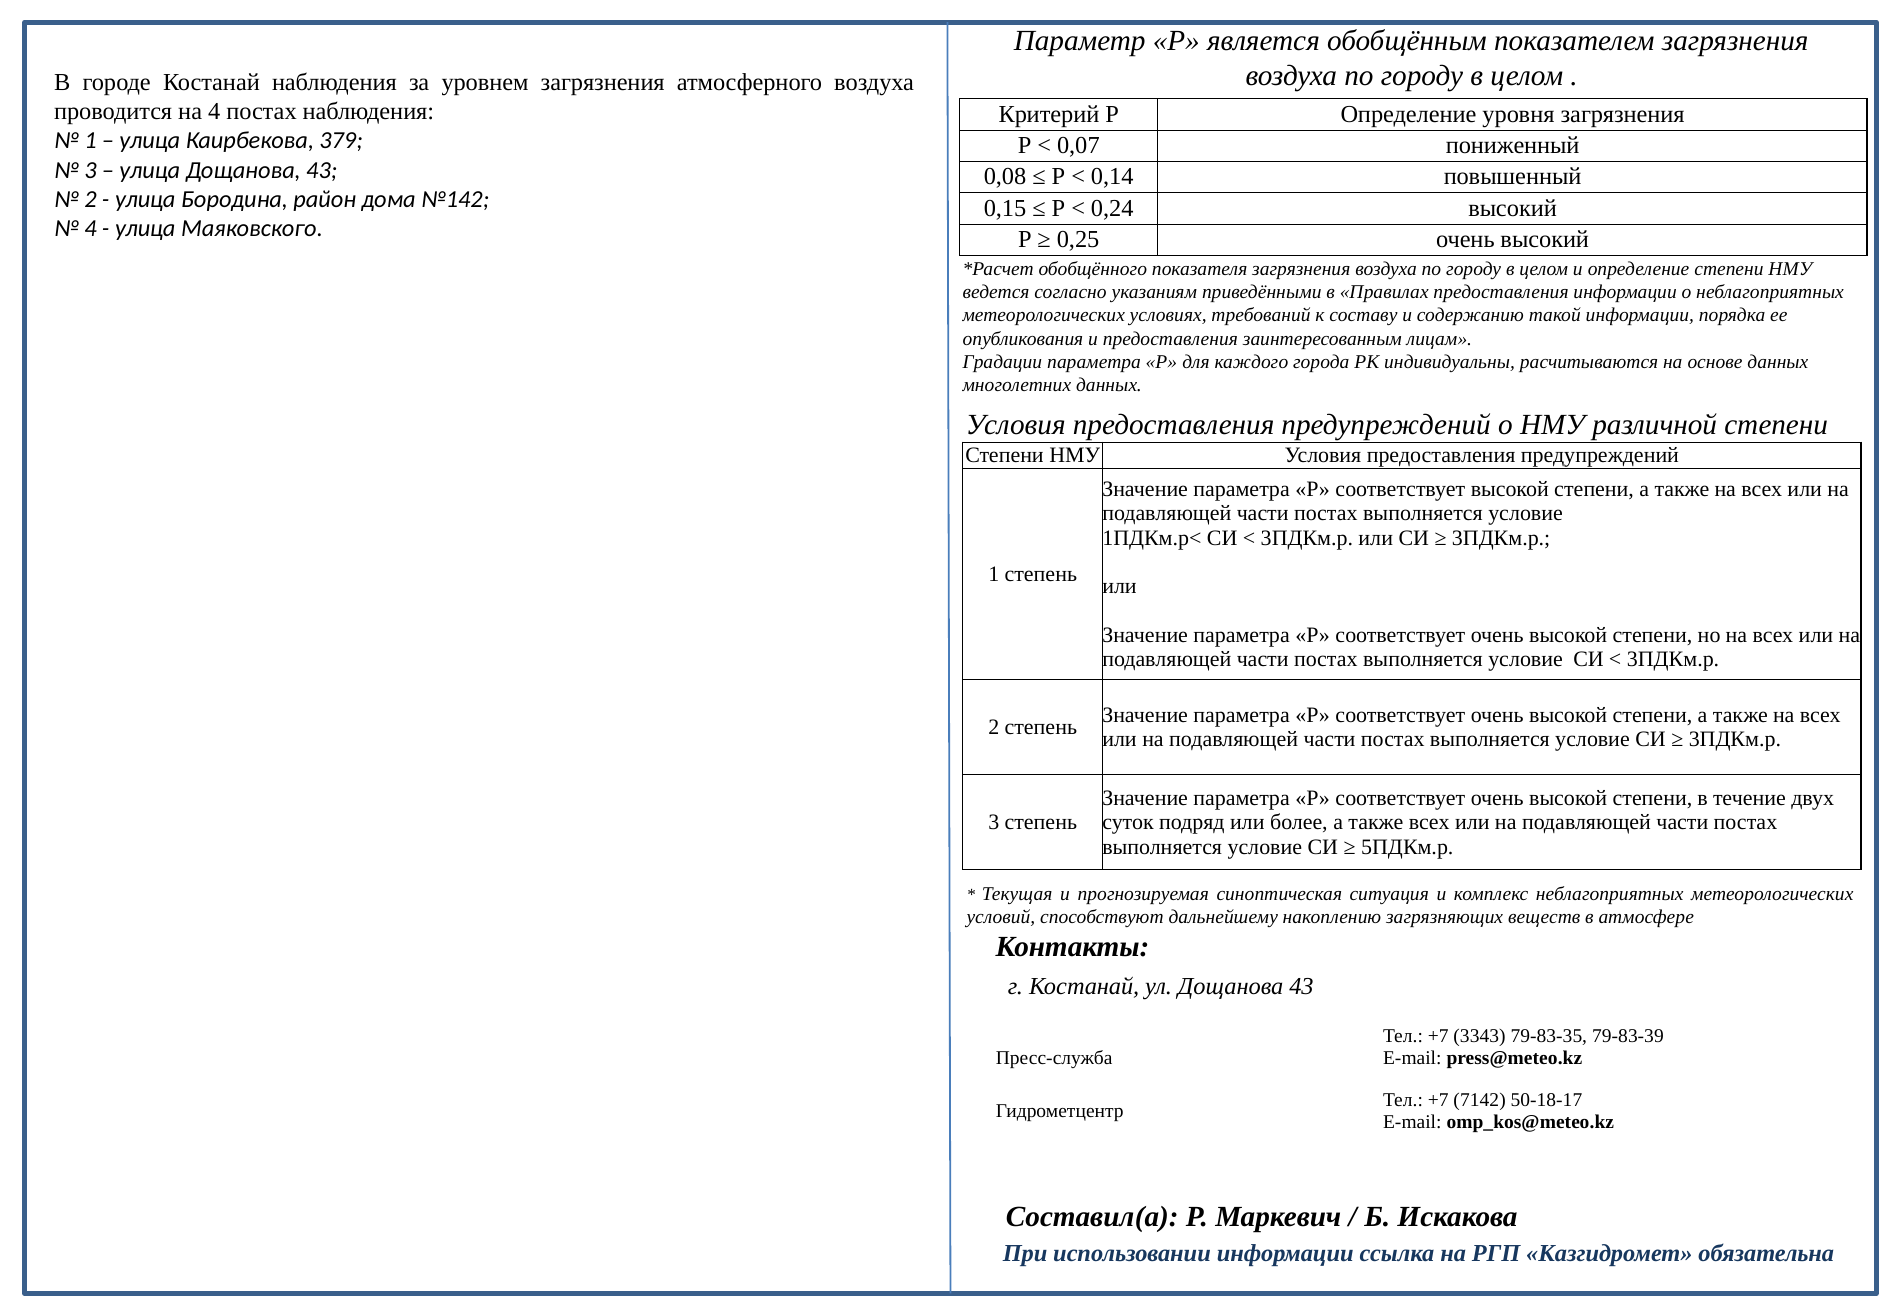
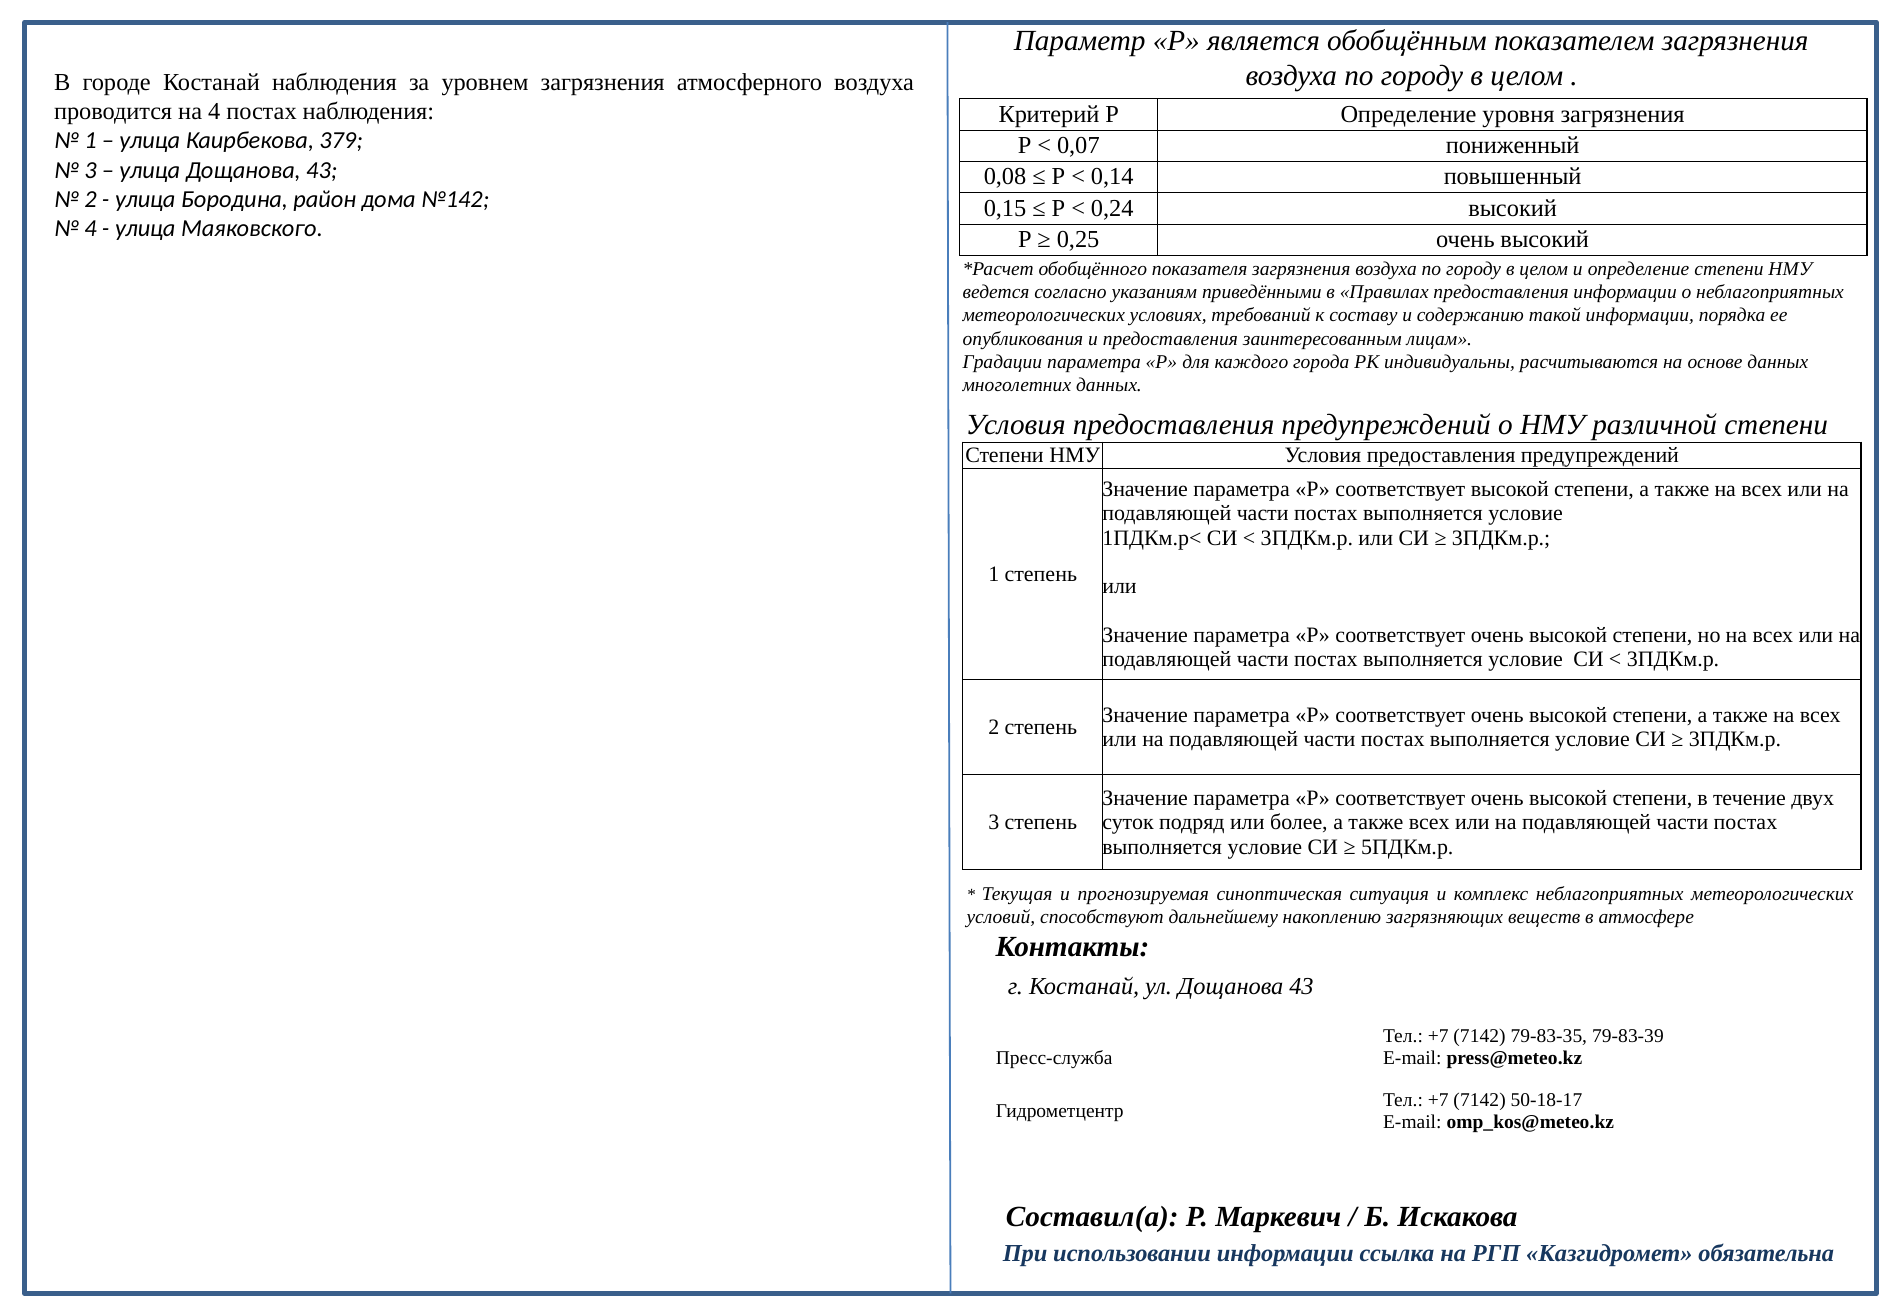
3343 at (1480, 1036): 3343 -> 7142
